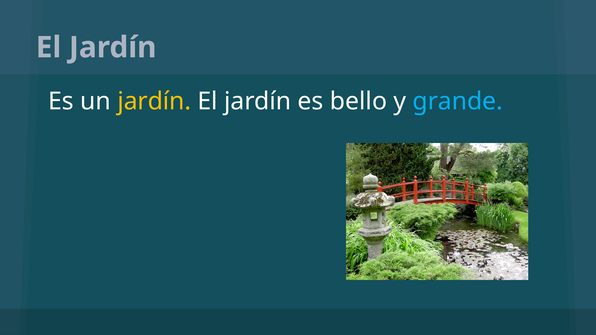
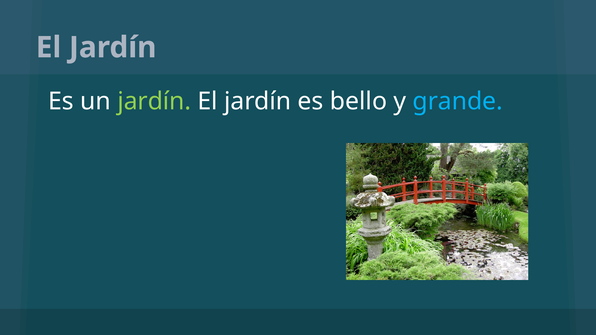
jardín at (154, 101) colour: yellow -> light green
